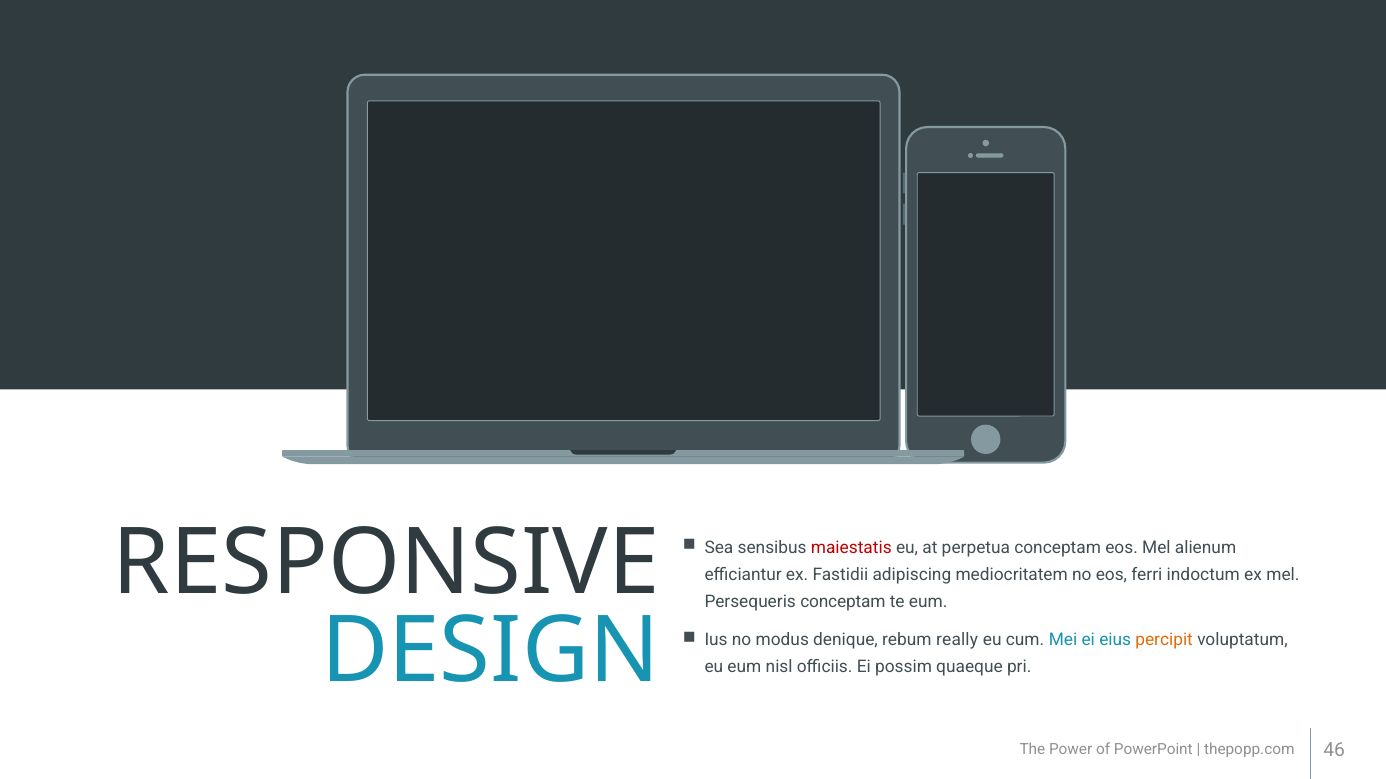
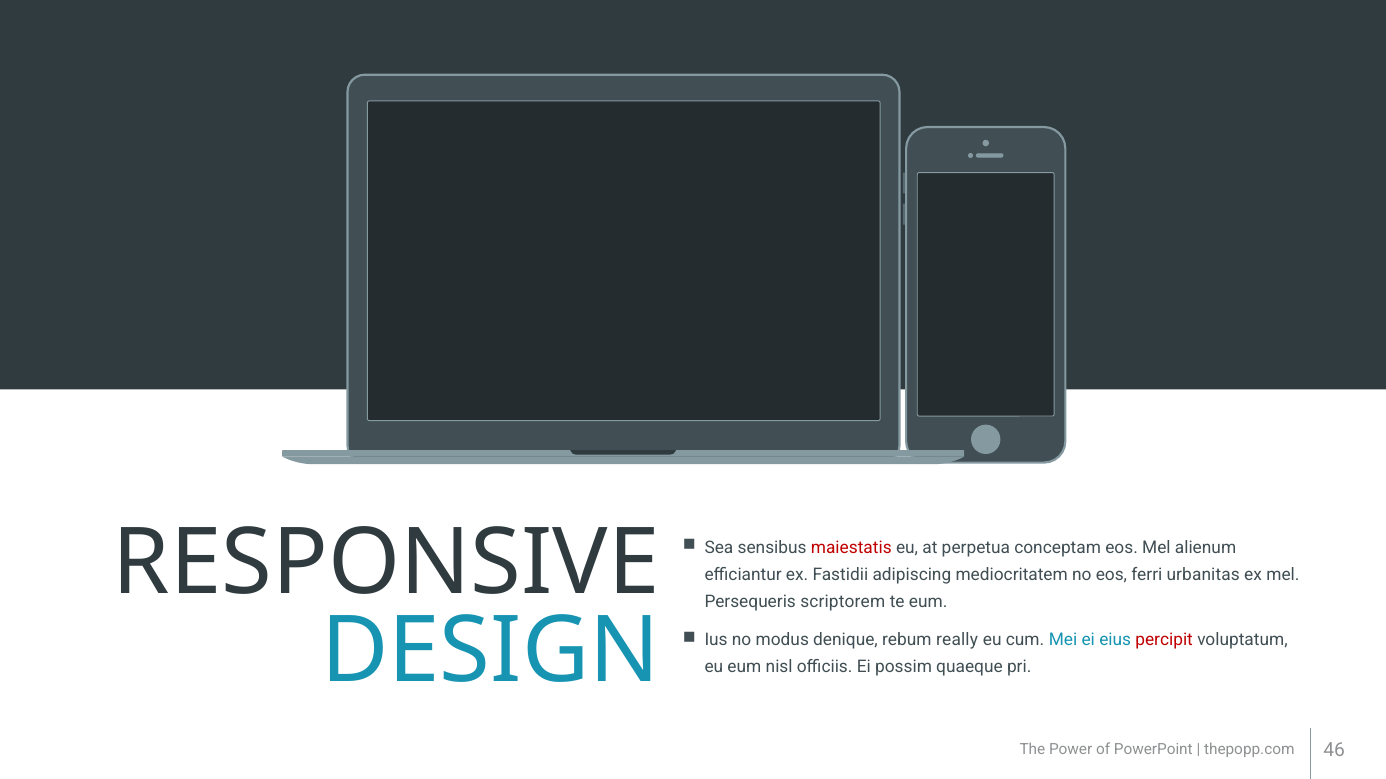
indoctum: indoctum -> urbanitas
Persequeris conceptam: conceptam -> scriptorem
percipit colour: orange -> red
